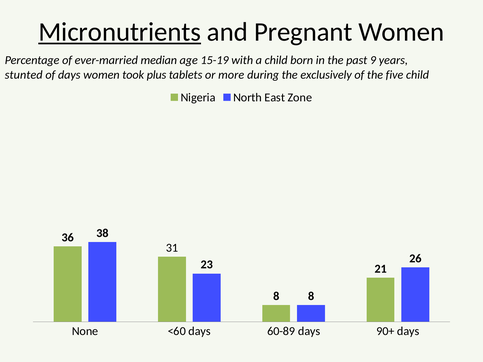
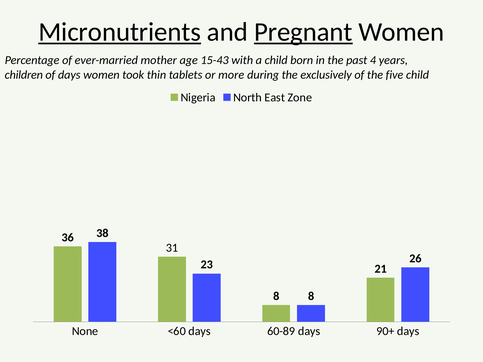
Pregnant underline: none -> present
median: median -> mother
15-19: 15-19 -> 15-43
9: 9 -> 4
stunted: stunted -> children
plus: plus -> thin
